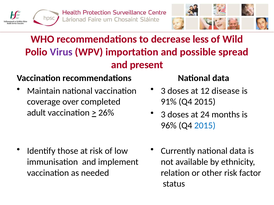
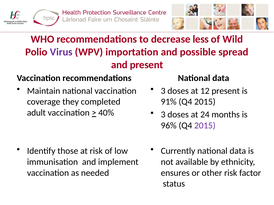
12 disease: disease -> present
over: over -> they
26%: 26% -> 40%
2015 at (205, 126) colour: blue -> purple
relation: relation -> ensures
